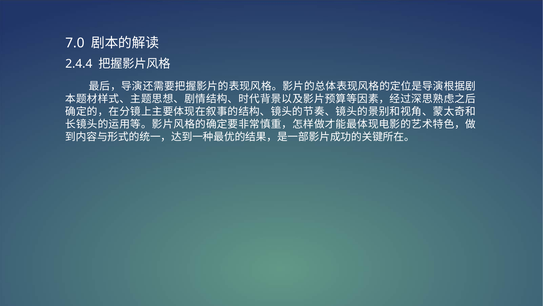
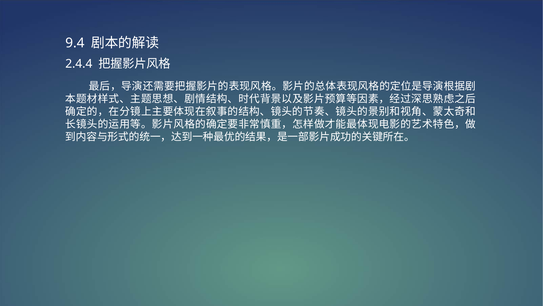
7.0: 7.0 -> 9.4
